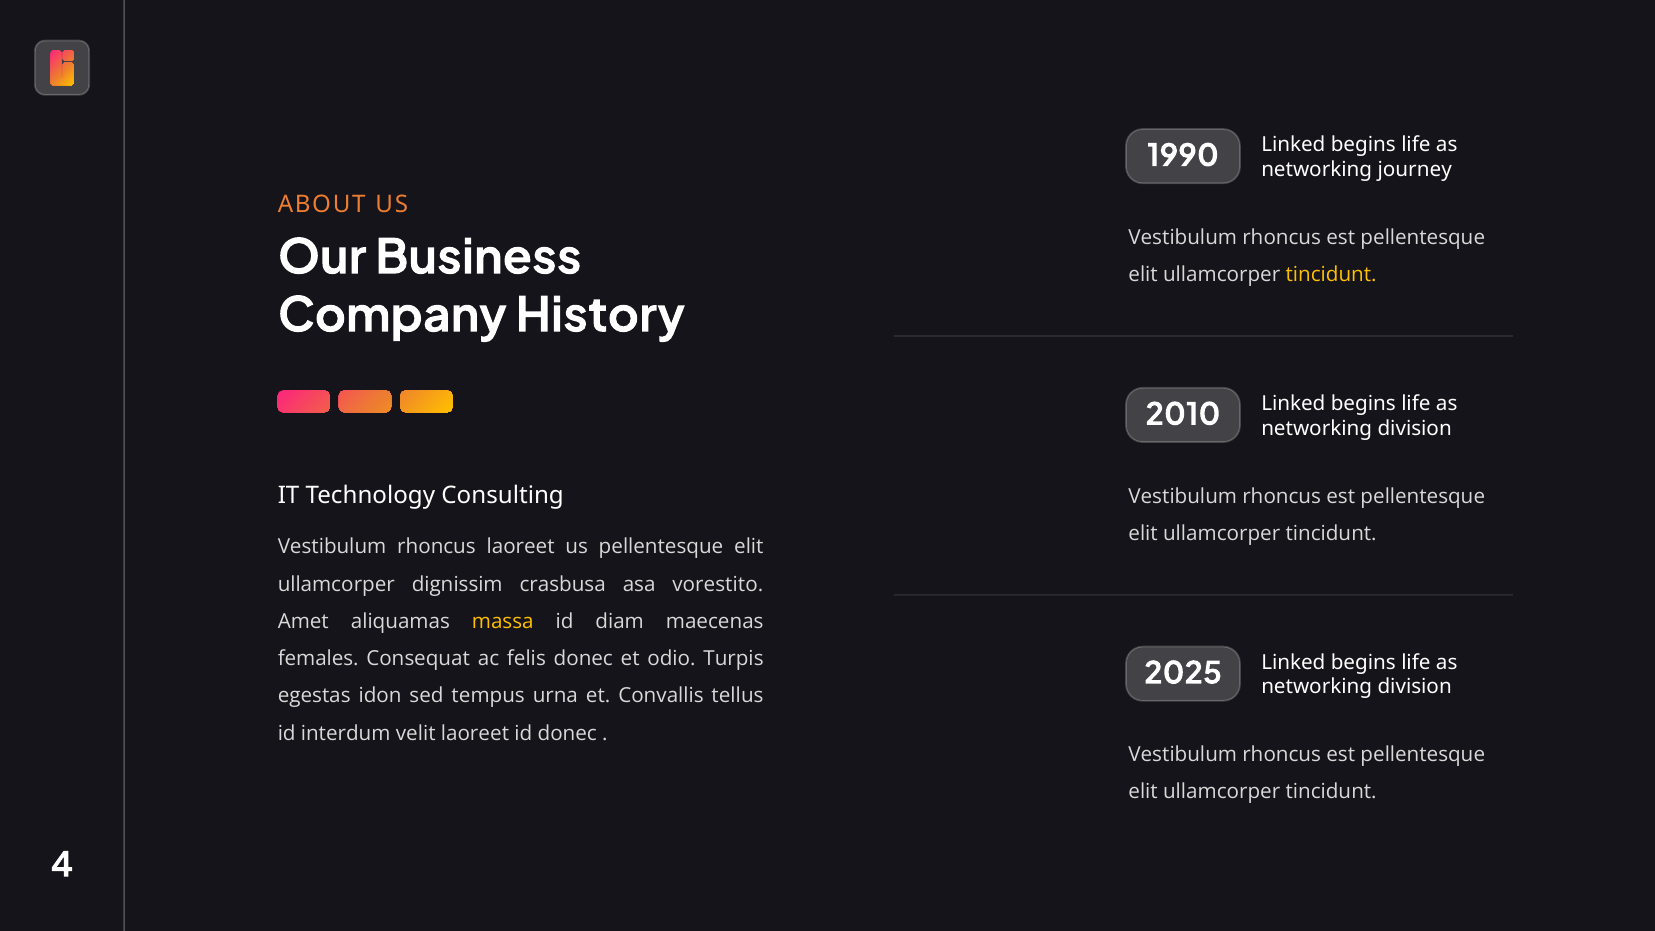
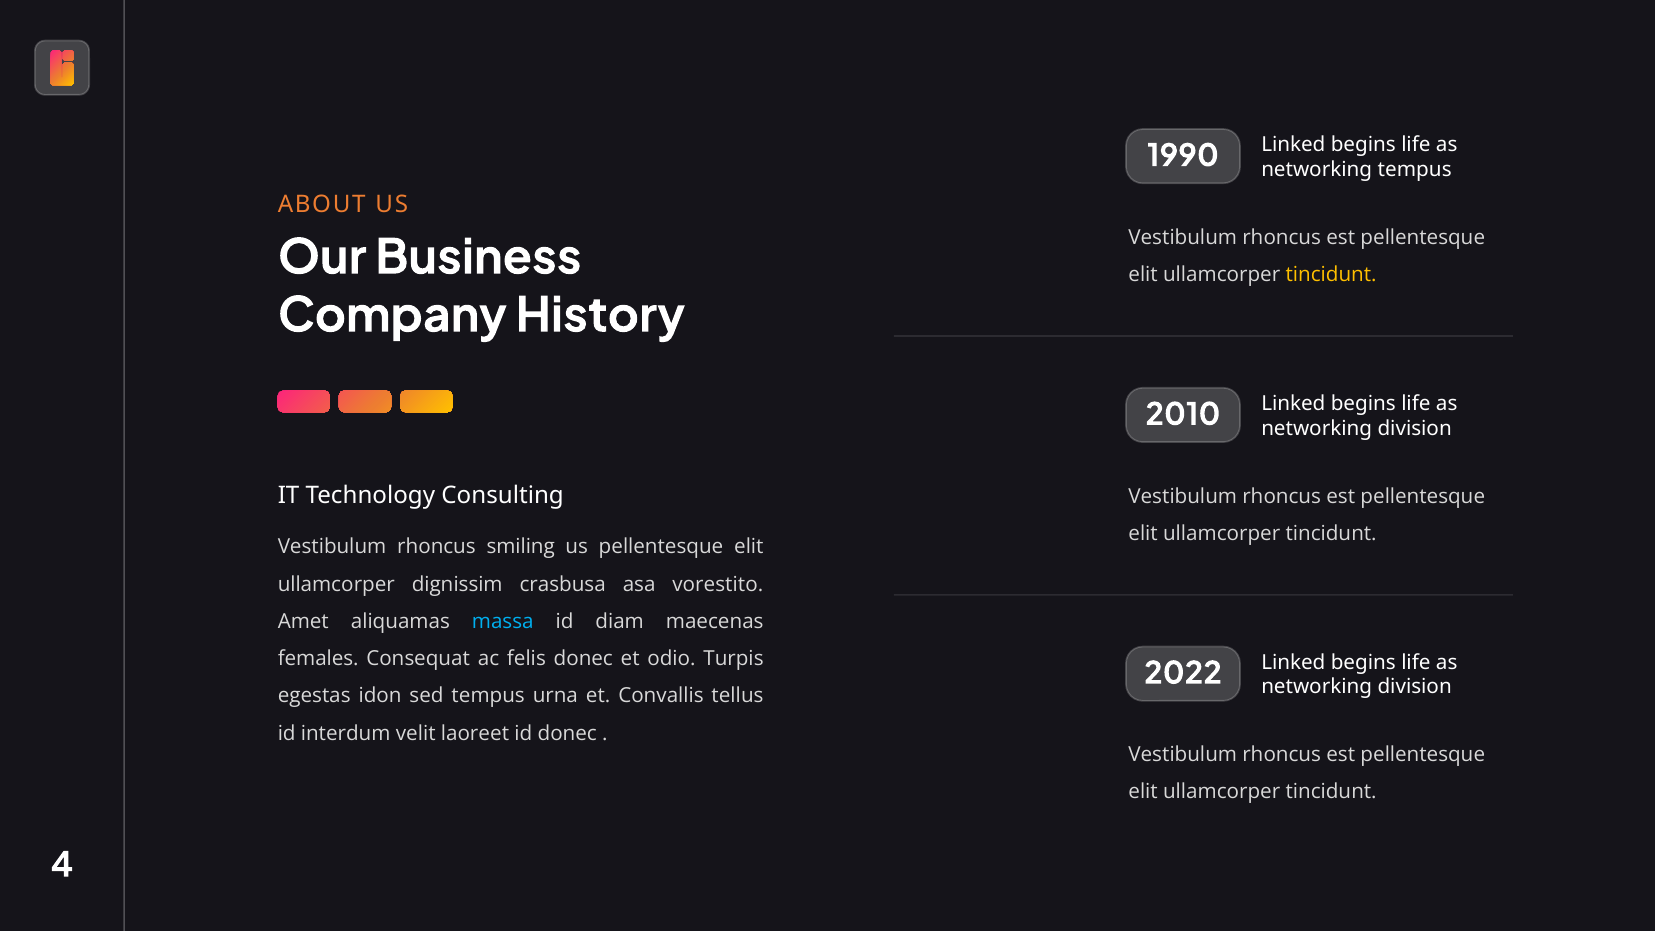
networking journey: journey -> tempus
rhoncus laoreet: laoreet -> smiling
massa colour: yellow -> light blue
2025: 2025 -> 2022
